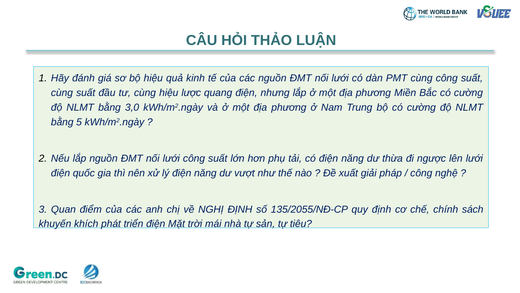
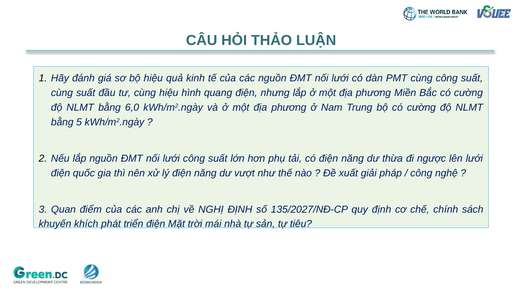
lược: lược -> hình
3,0: 3,0 -> 6,0
135/2055/NĐ-CP: 135/2055/NĐ-CP -> 135/2027/NĐ-CP
